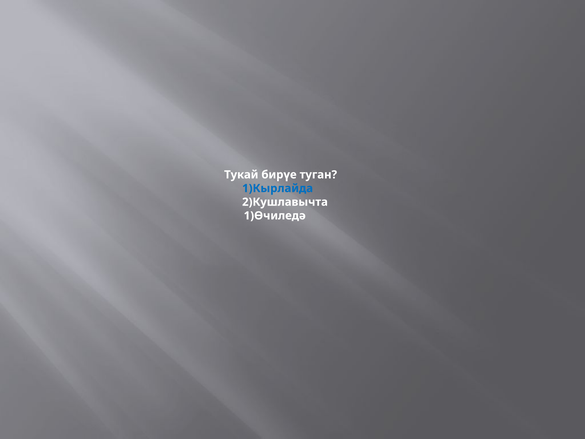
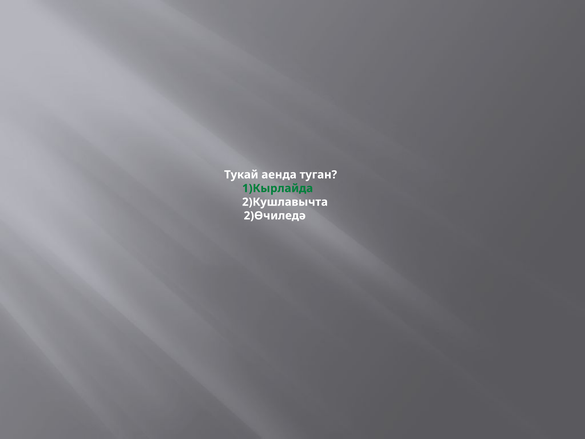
бирүе: бирүе -> аенда
1)Кырлайда colour: blue -> green
1)Өчиледә: 1)Өчиледә -> 2)Өчиледә
